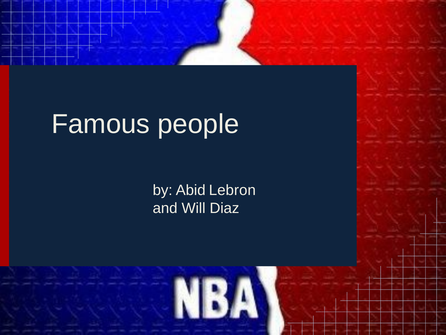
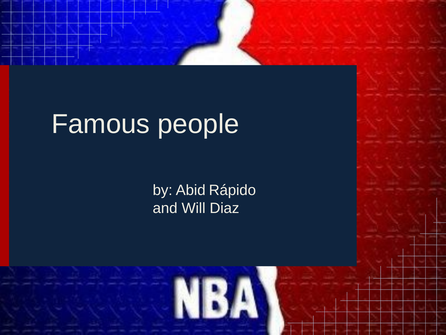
Lebron: Lebron -> Rápido
